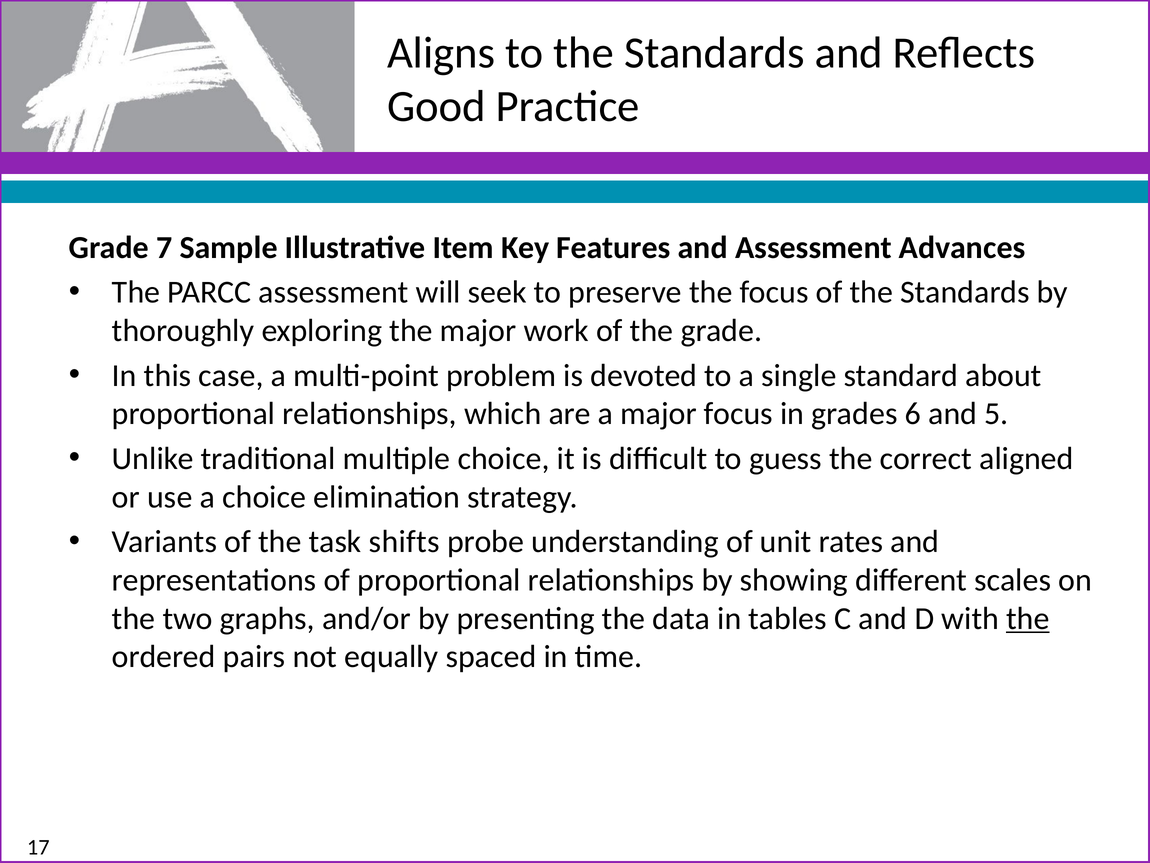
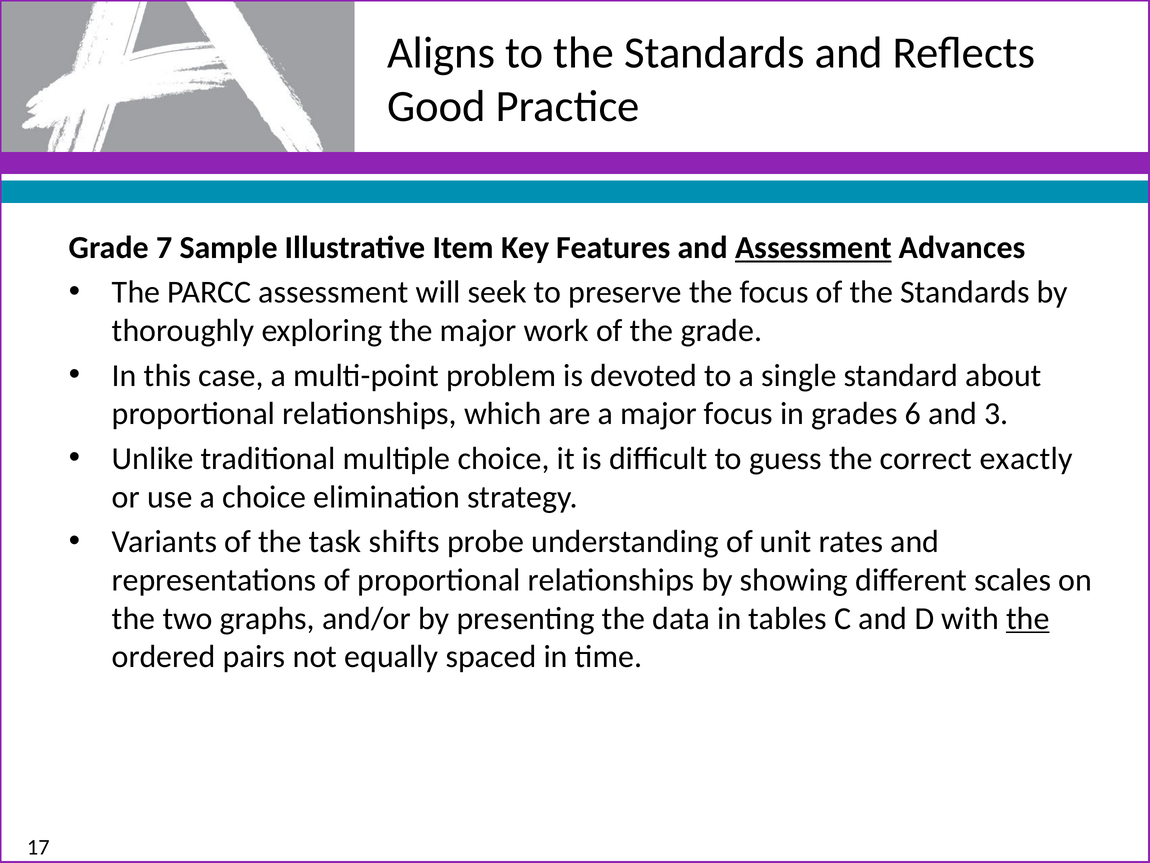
Assessment at (813, 247) underline: none -> present
5: 5 -> 3
aligned: aligned -> exactly
